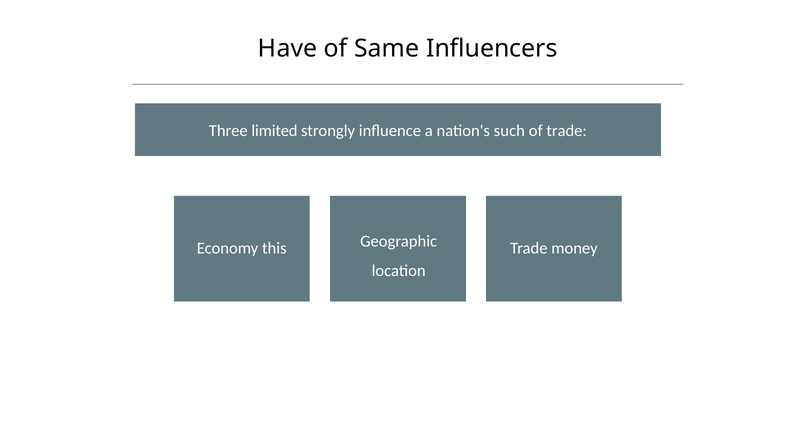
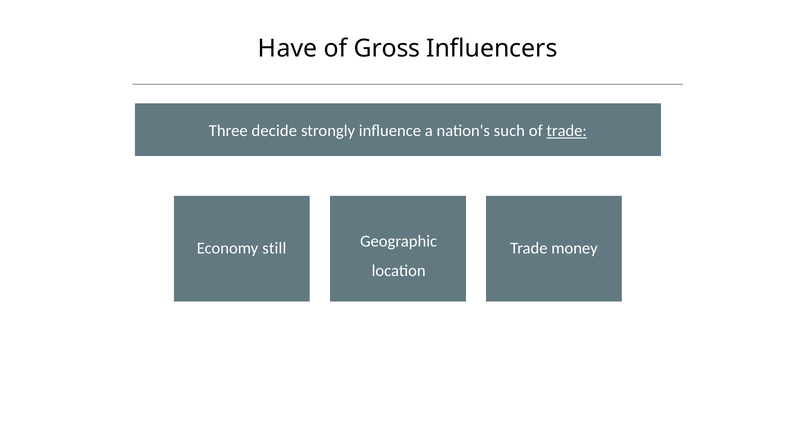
Same: Same -> Gross
limited: limited -> decide
trade at (567, 131) underline: none -> present
this: this -> still
